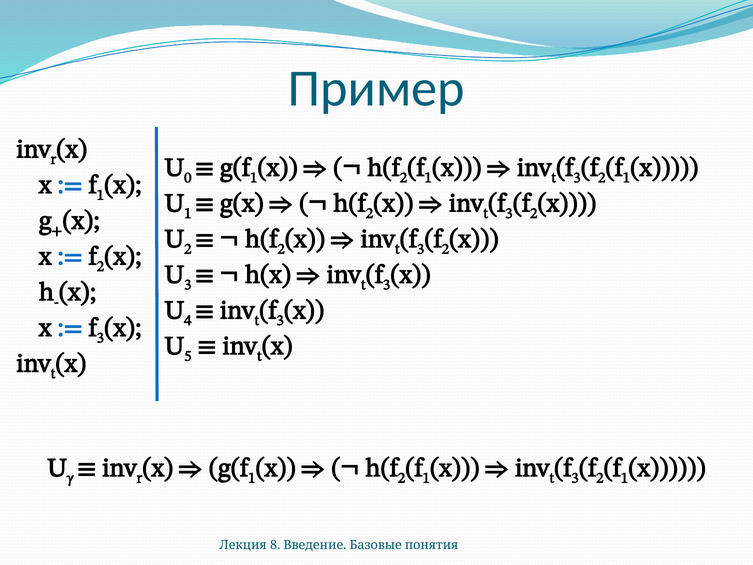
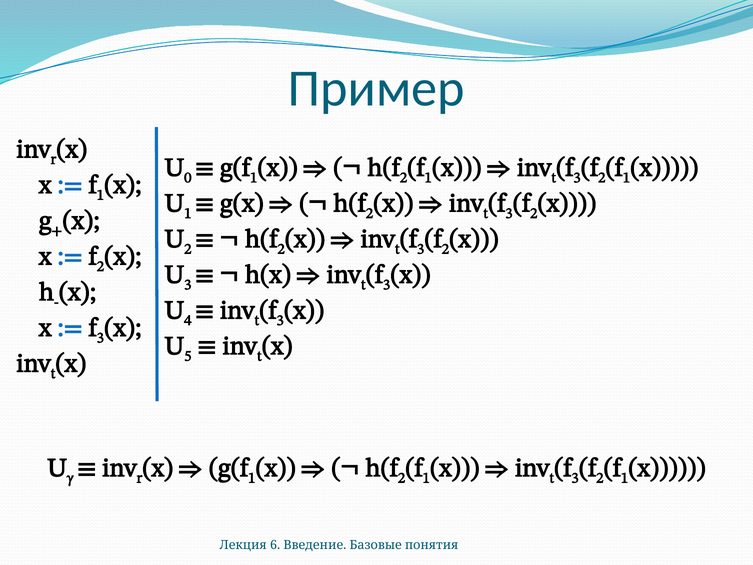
8: 8 -> 6
